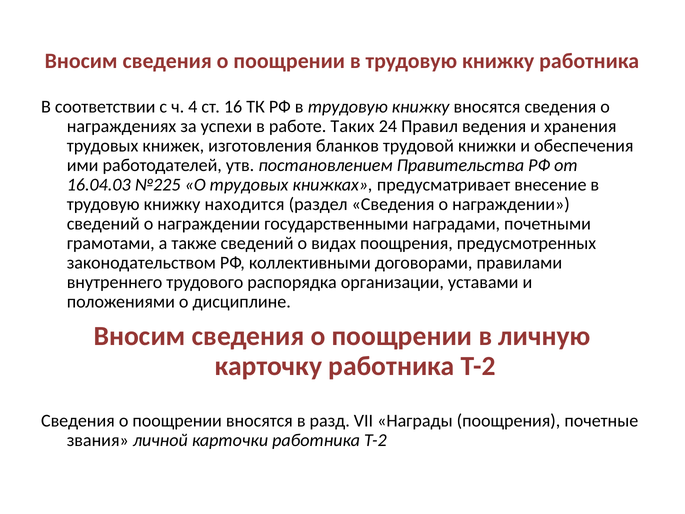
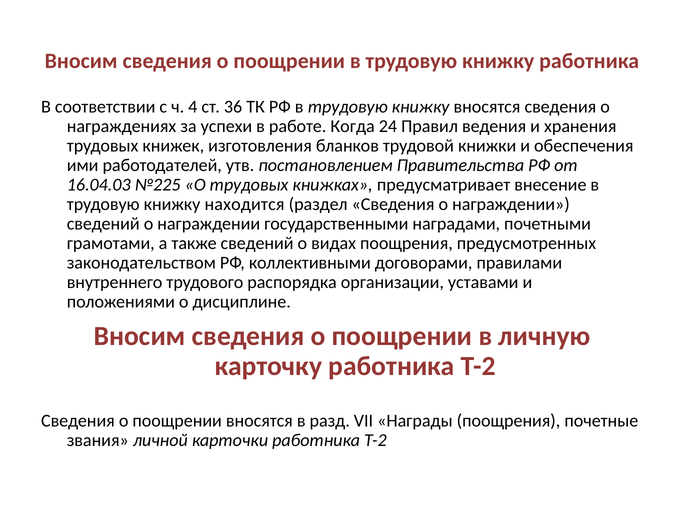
16: 16 -> 36
Таких: Таких -> Когда
